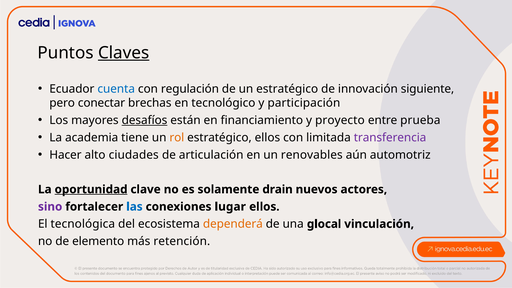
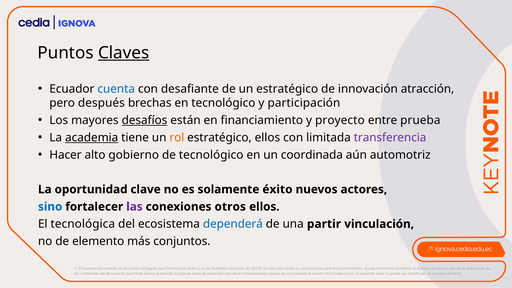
regulación: regulación -> desafiante
siguiente: siguiente -> atracción
conectar: conectar -> después
academia underline: none -> present
ciudades: ciudades -> gobierno
de articulación: articulación -> tecnológico
renovables: renovables -> coordinada
oportunidad underline: present -> none
drain: drain -> éxito
sino colour: purple -> blue
las colour: blue -> purple
lugar: lugar -> otros
dependerá colour: orange -> blue
glocal: glocal -> partir
retención: retención -> conjuntos
